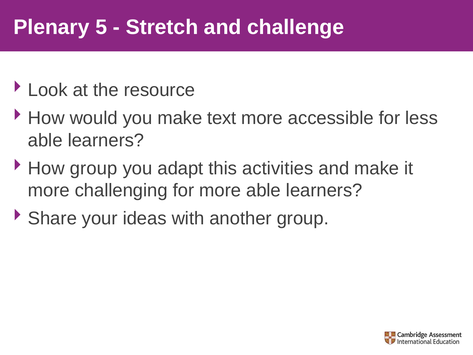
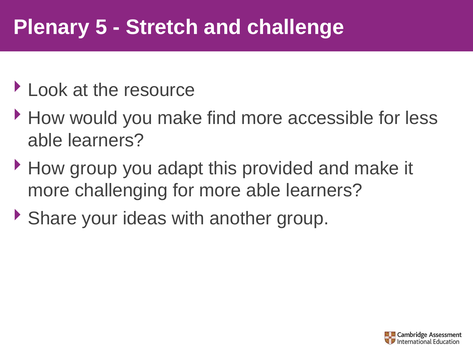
text: text -> find
activities: activities -> provided
